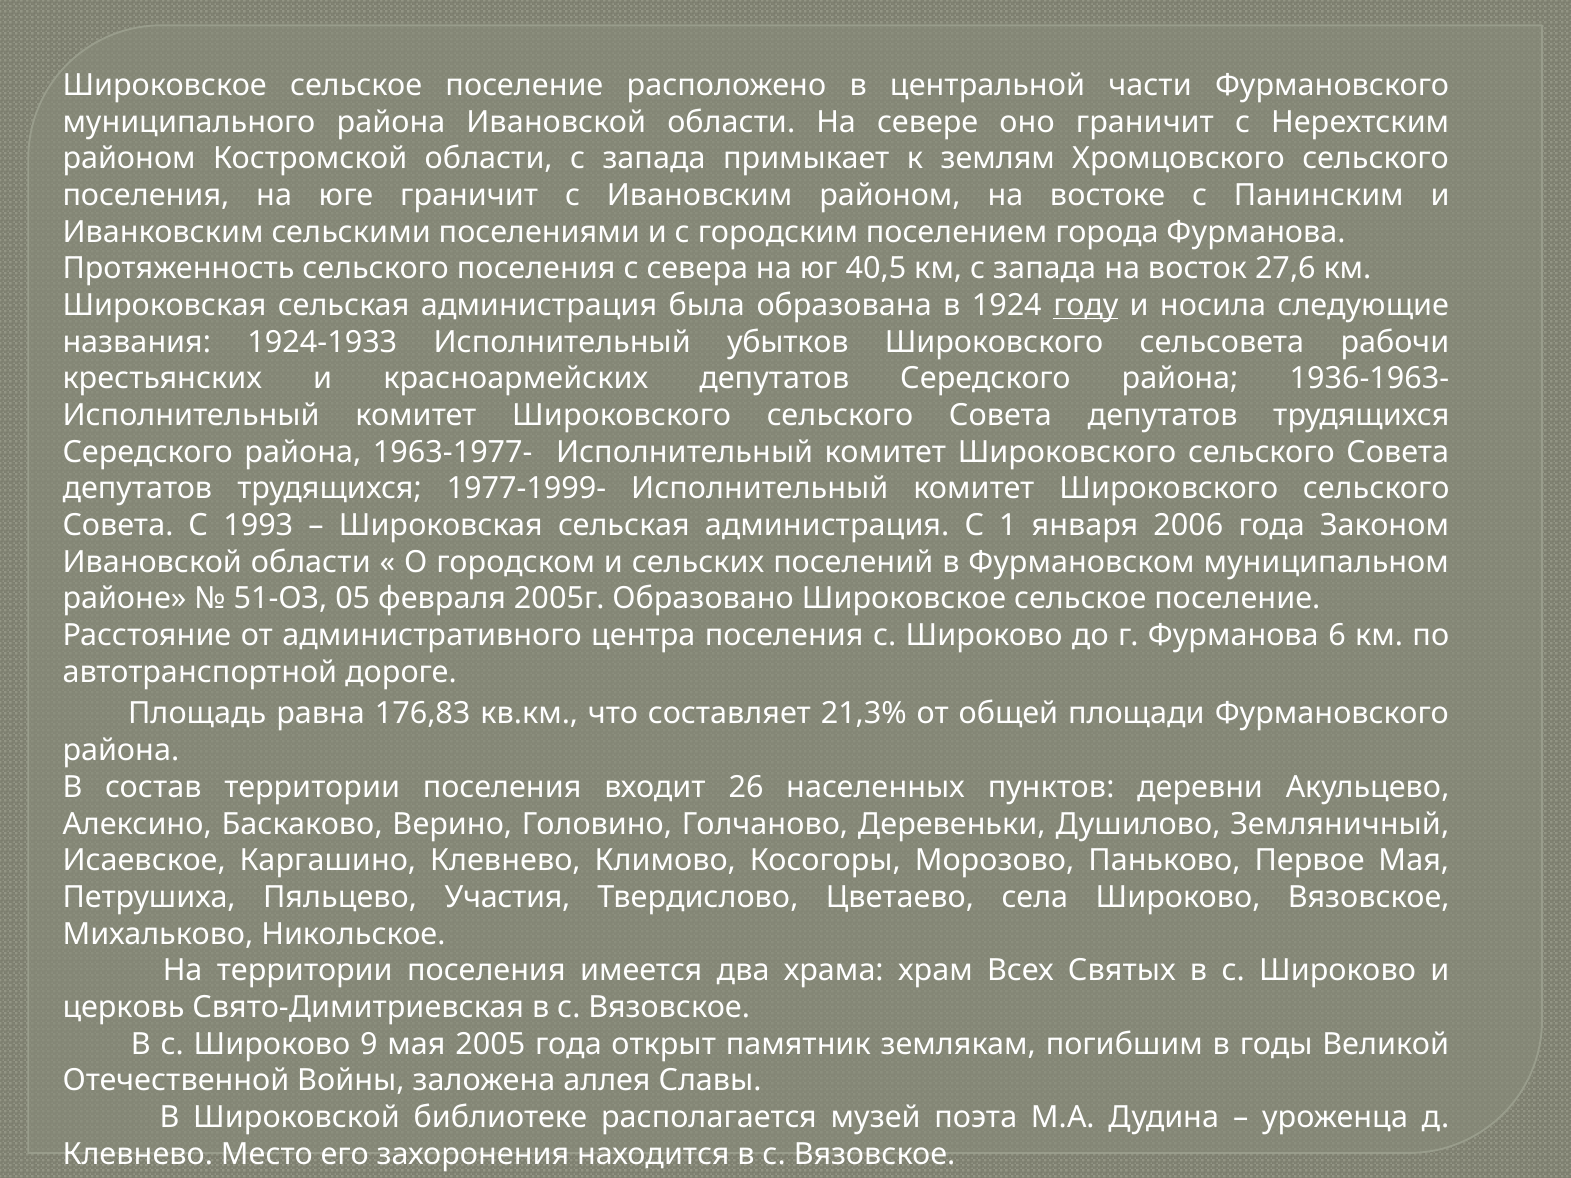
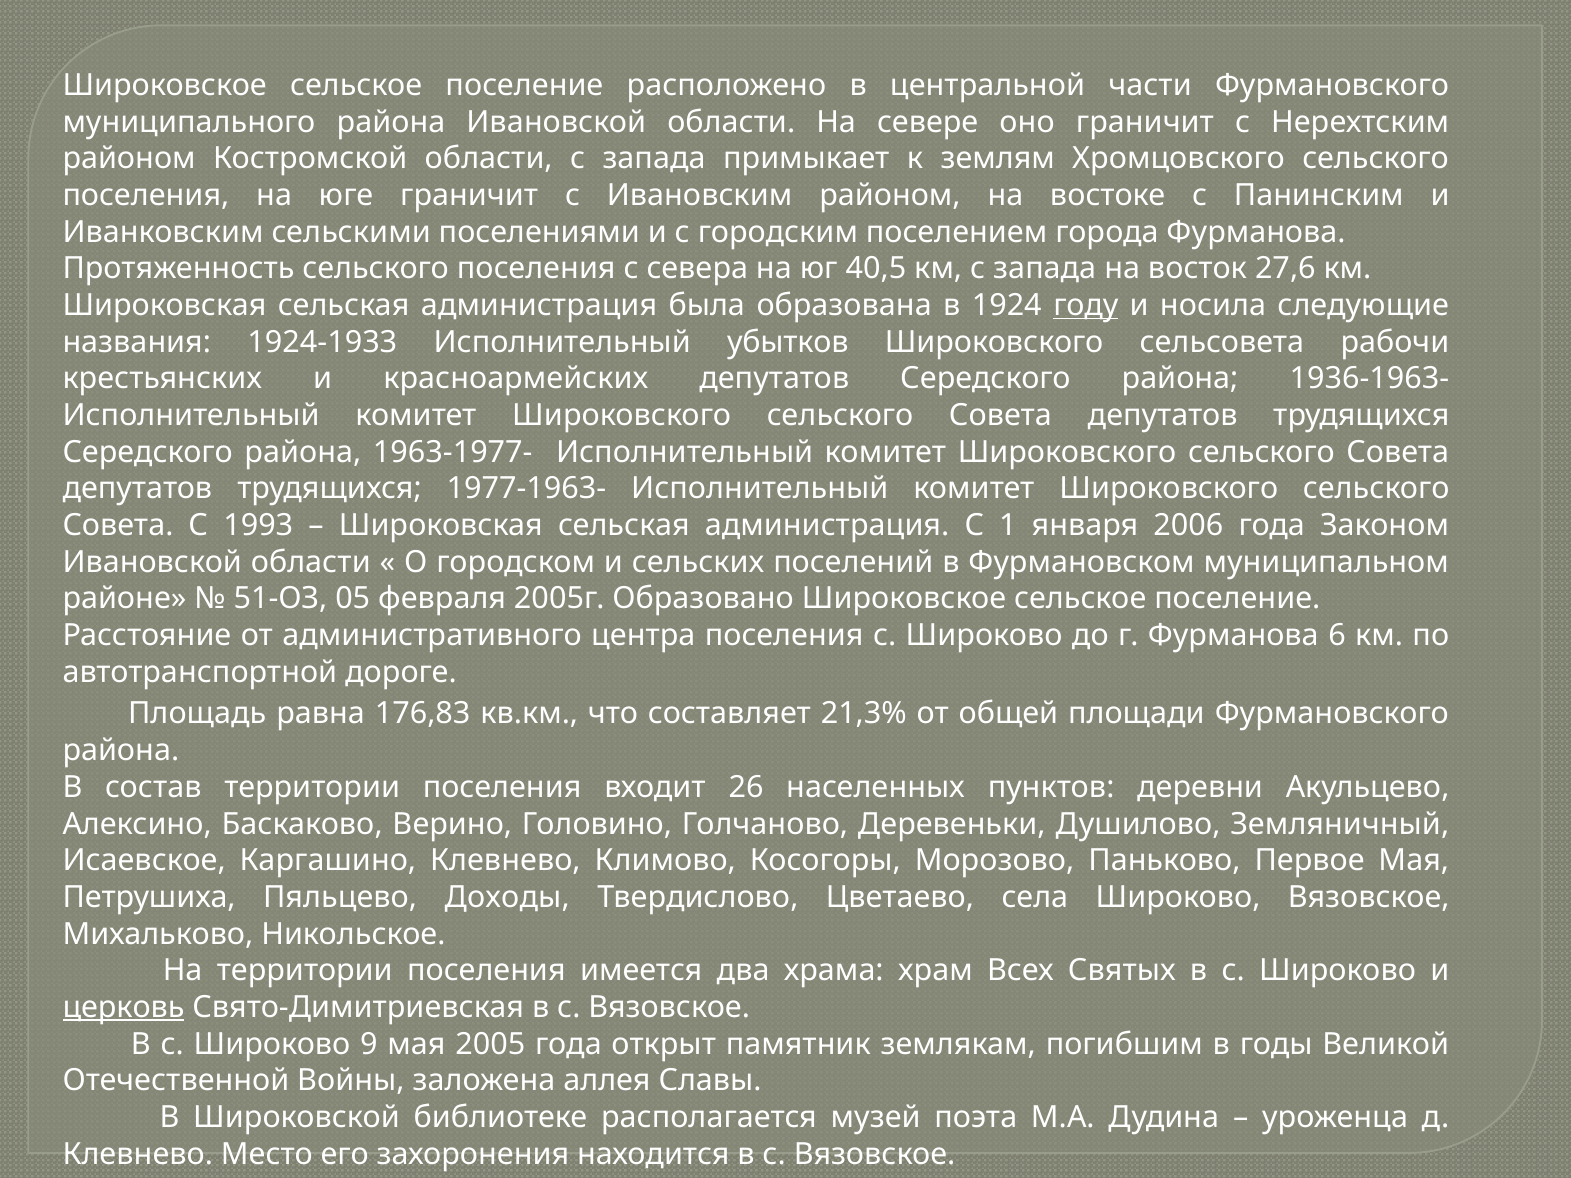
1977-1999-: 1977-1999- -> 1977-1963-
Участия: Участия -> Доходы
церковь underline: none -> present
